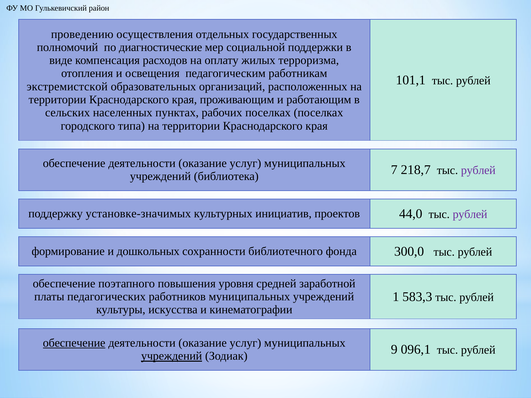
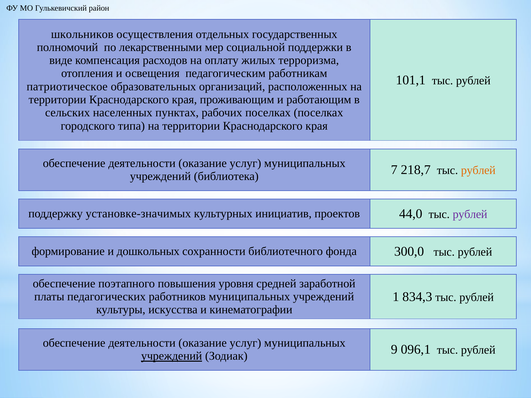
проведению: проведению -> школьников
диагностические: диагностические -> лекарственными
экстремистской: экстремистской -> патриотическое
рублей at (478, 170) colour: purple -> orange
583,3: 583,3 -> 834,3
обеспечение at (74, 343) underline: present -> none
